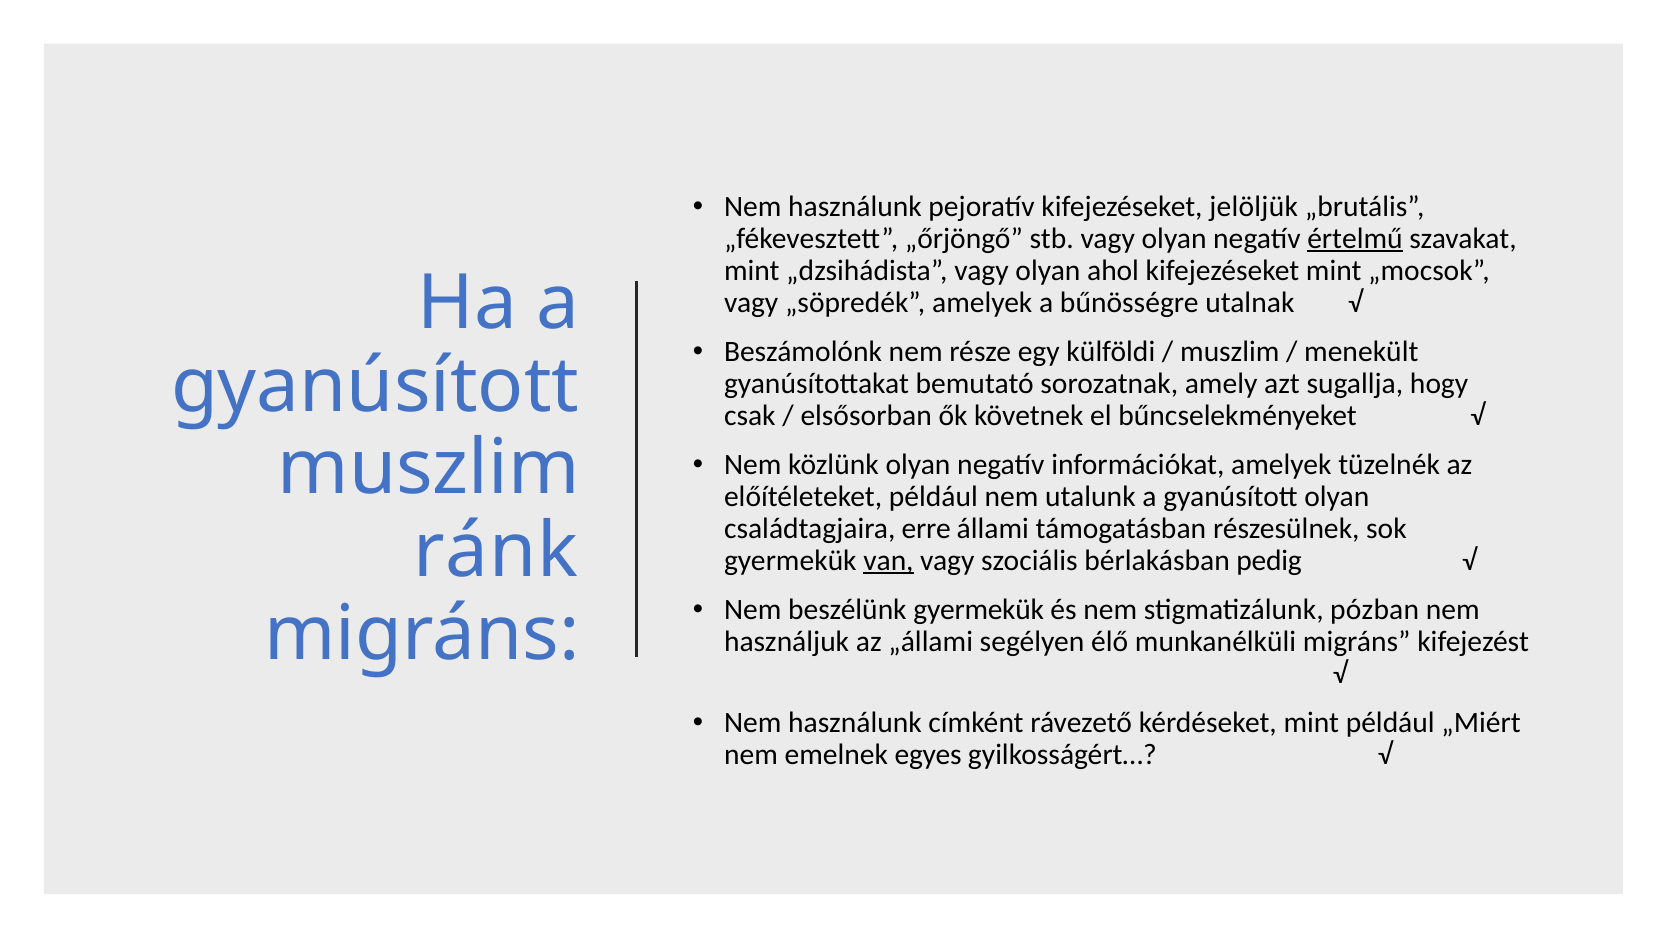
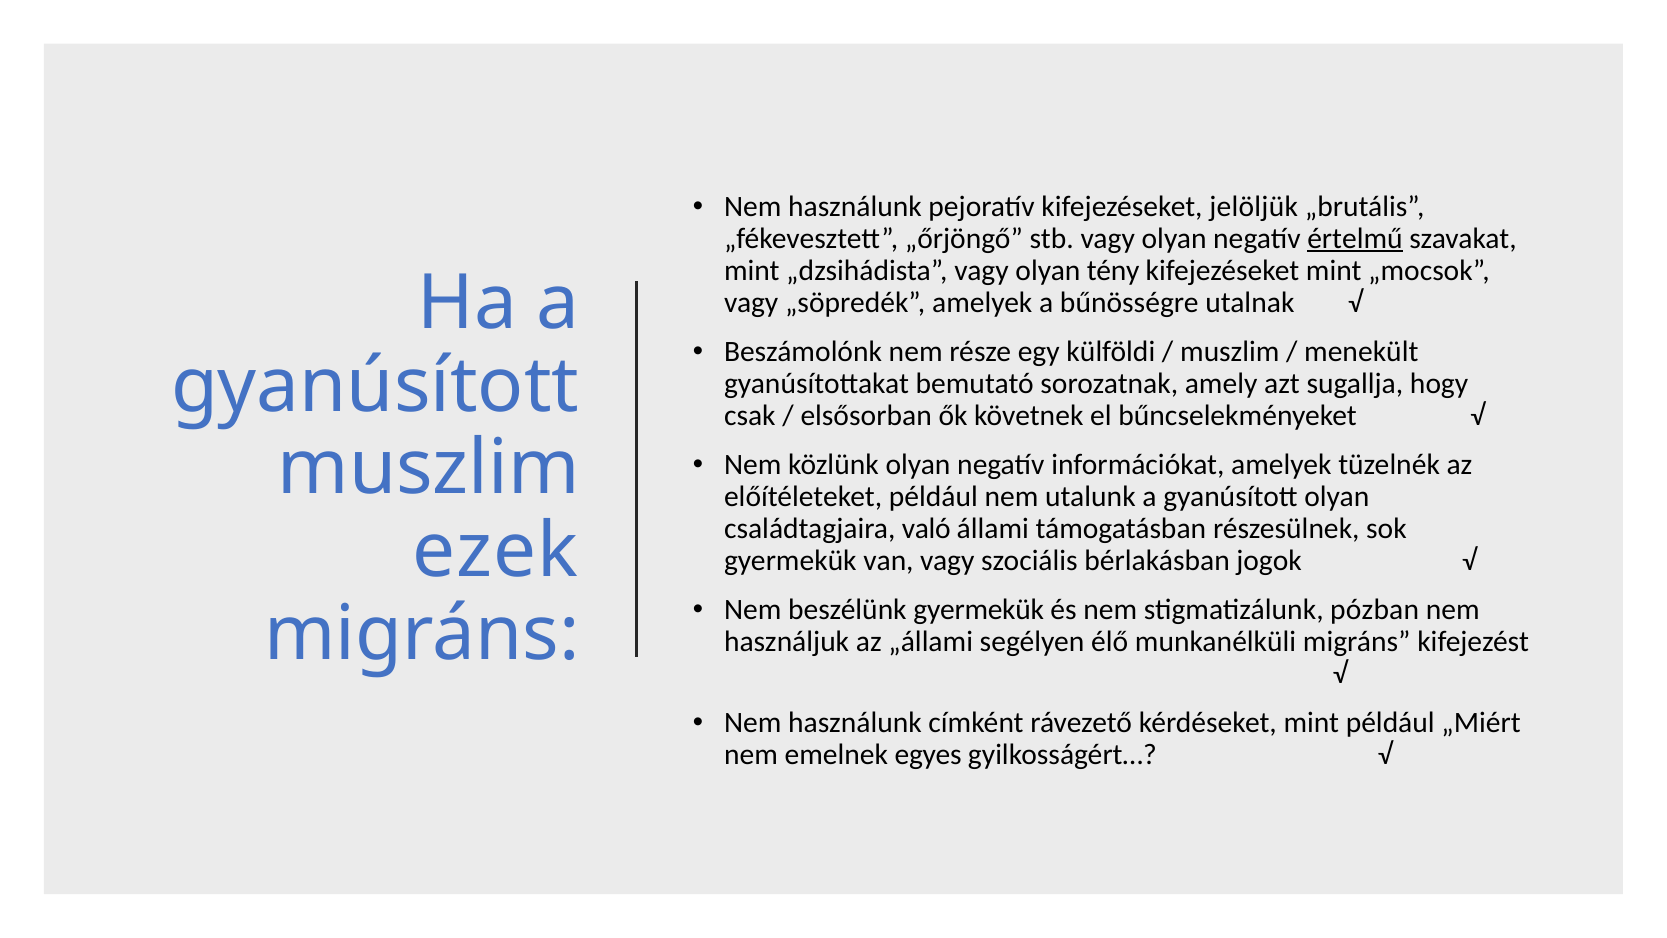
ahol: ahol -> tény
erre: erre -> való
ránk: ránk -> ezek
van underline: present -> none
pedig: pedig -> jogok
